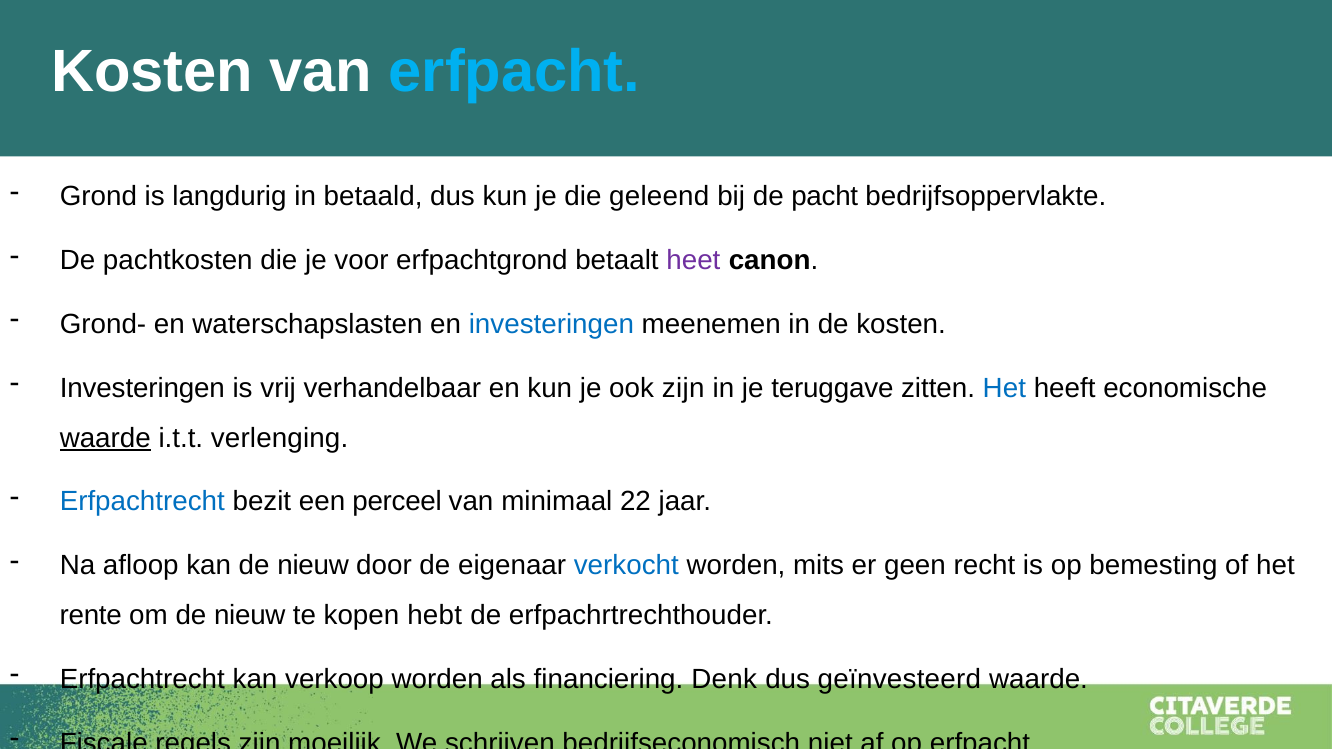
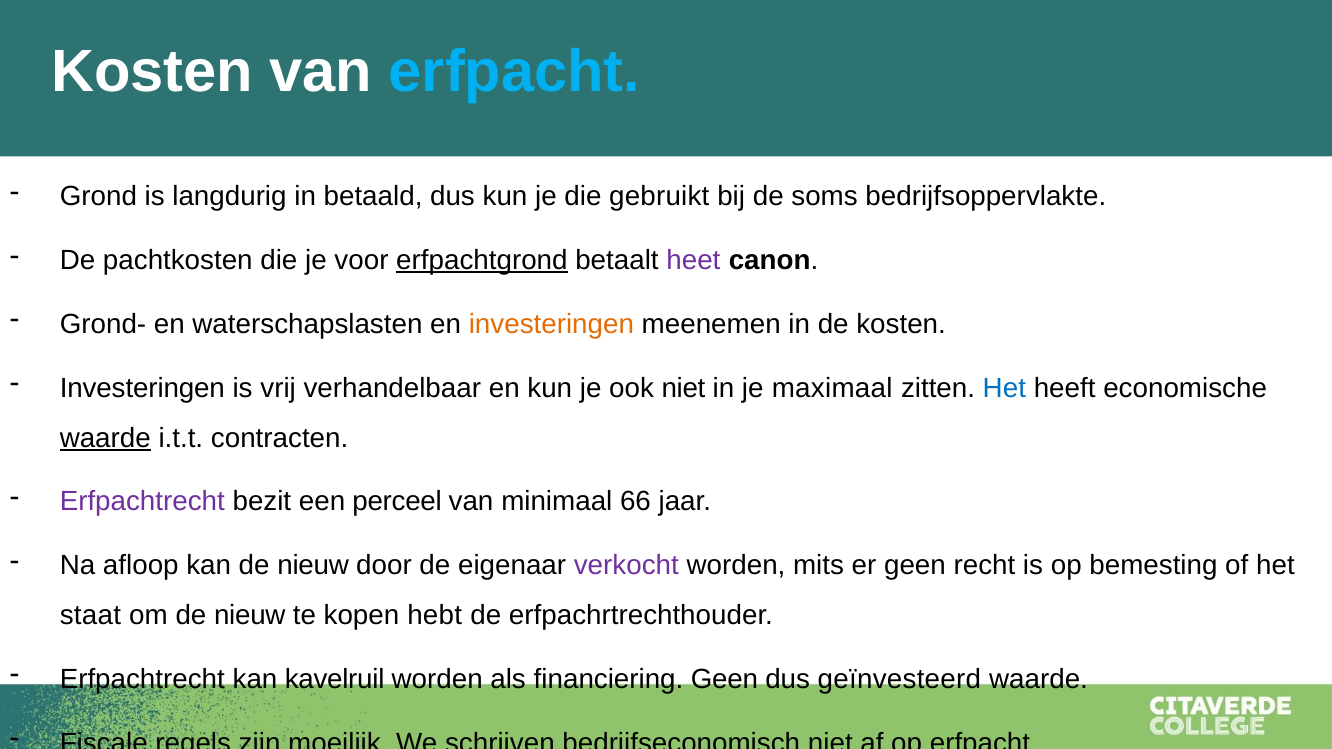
geleend: geleend -> gebruikt
pacht: pacht -> soms
erfpachtgrond underline: none -> present
investeringen at (551, 324) colour: blue -> orange
ook zijn: zijn -> niet
teruggave: teruggave -> maximaal
verlenging: verlenging -> contracten
Erfpachtrecht at (142, 502) colour: blue -> purple
22: 22 -> 66
verkocht colour: blue -> purple
rente: rente -> staat
verkoop: verkoop -> kavelruil
financiering Denk: Denk -> Geen
